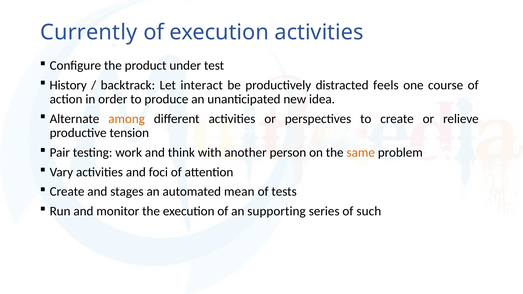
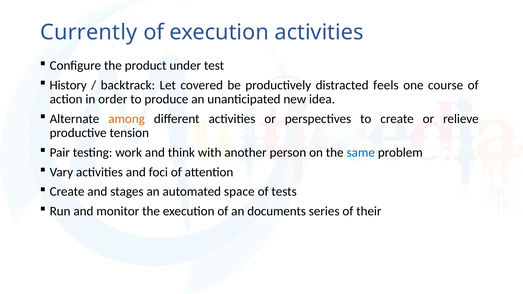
interact: interact -> covered
same colour: orange -> blue
mean: mean -> space
supporting: supporting -> documents
such: such -> their
